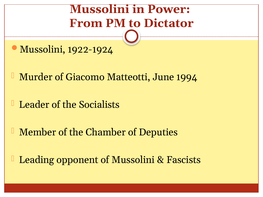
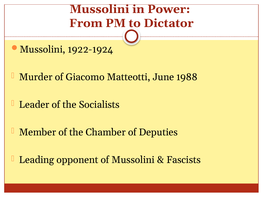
1994: 1994 -> 1988
